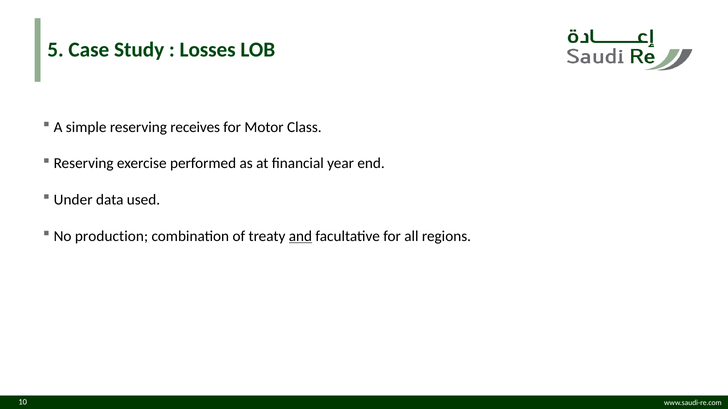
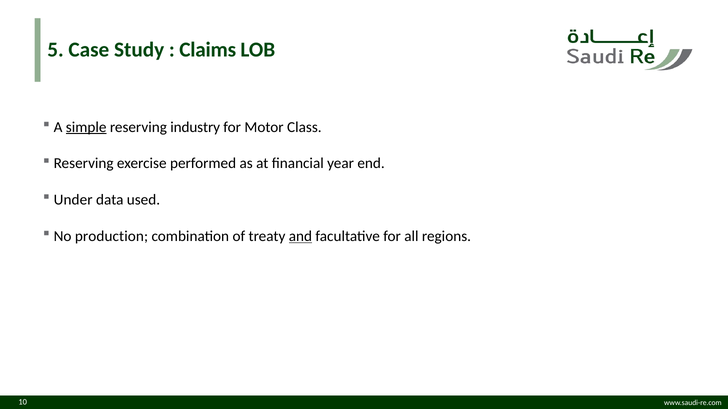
Losses: Losses -> Claims
simple underline: none -> present
receives: receives -> industry
